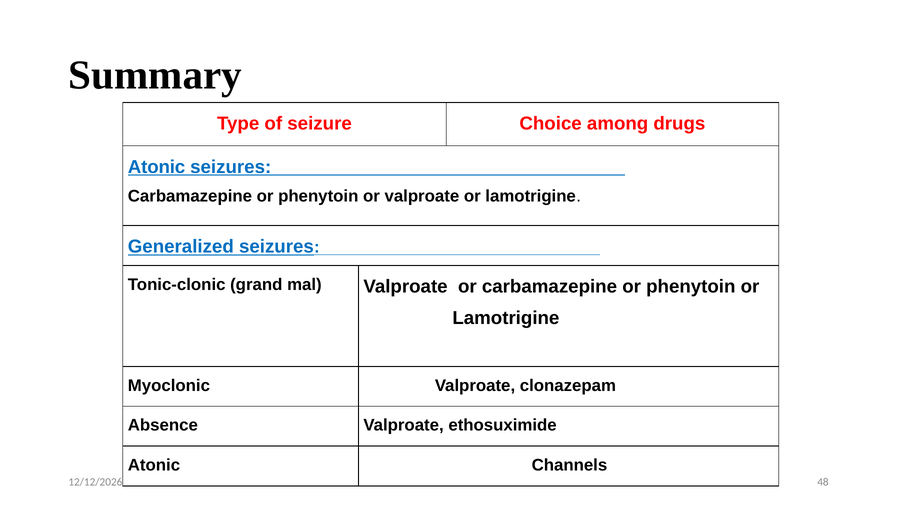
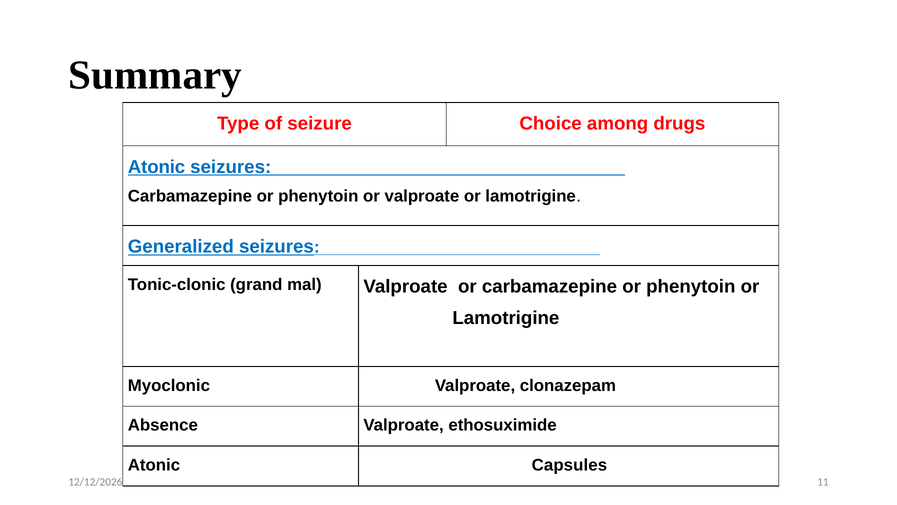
Channels: Channels -> Capsules
48: 48 -> 11
